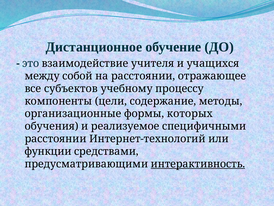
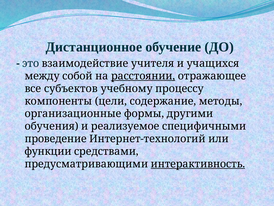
расстоянии at (143, 76) underline: none -> present
которых: которых -> другими
расстоянии at (56, 139): расстоянии -> проведение
